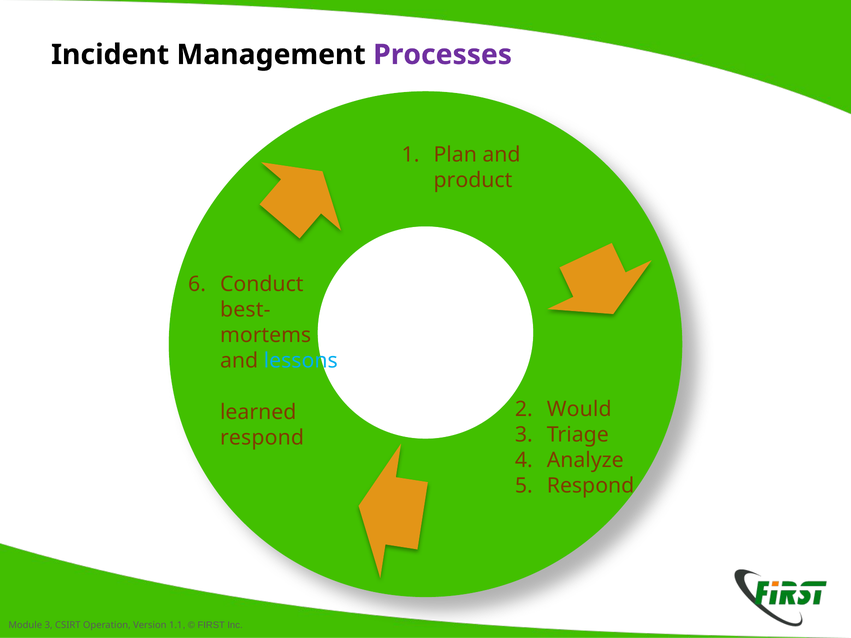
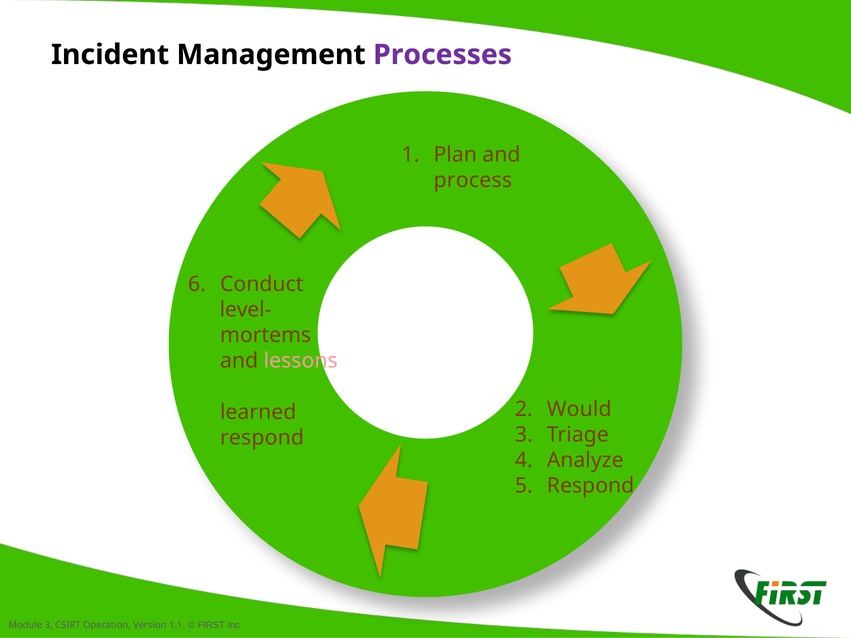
product: product -> process
best-: best- -> level-
lessons colour: light blue -> pink
